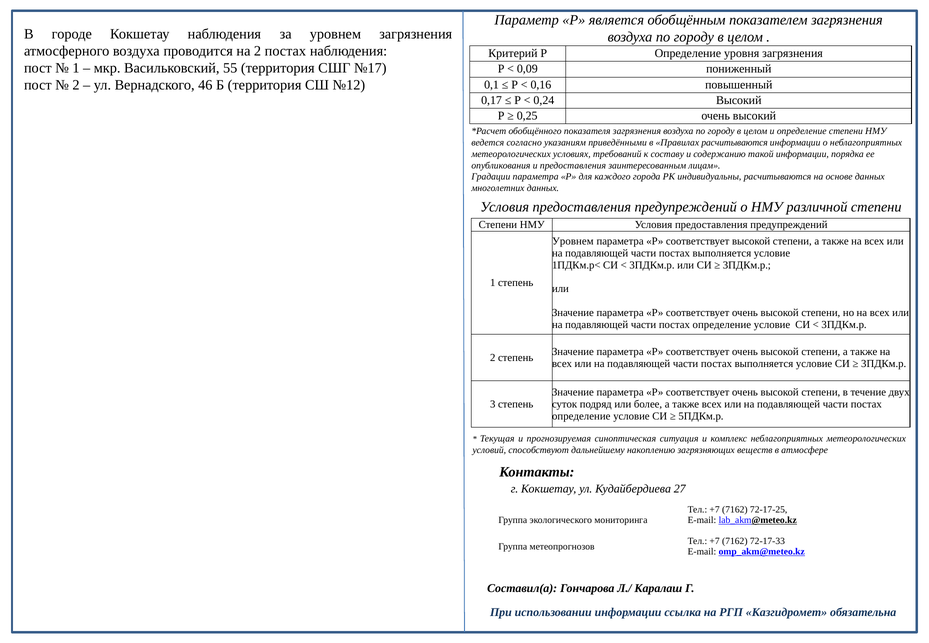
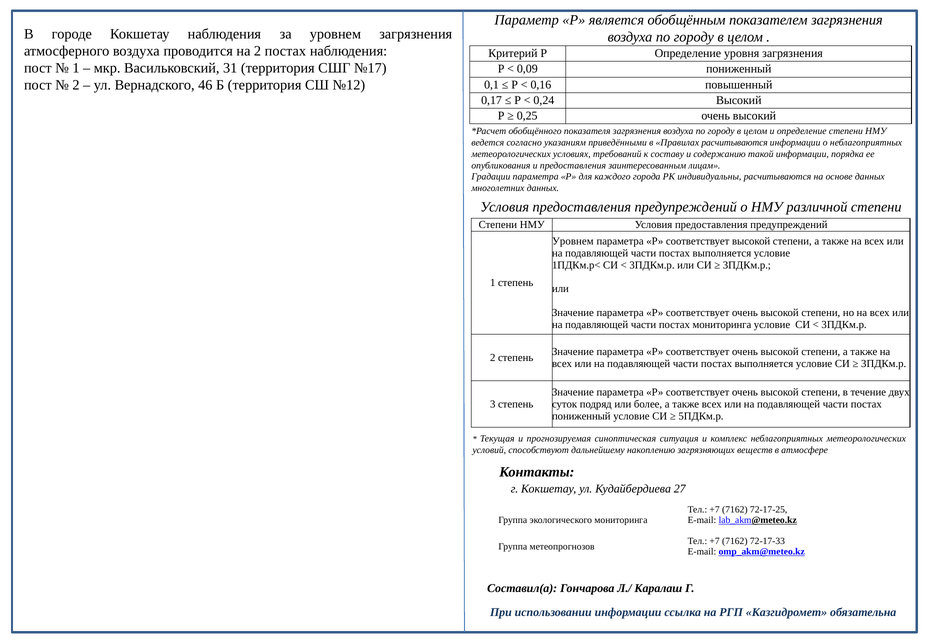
55: 55 -> 31
определение at (722, 325): определение -> мониторинга
определение at (581, 416): определение -> пониженный
